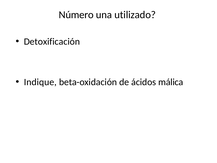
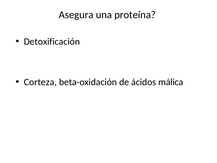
Número: Número -> Asegura
utilizado: utilizado -> proteína
Indique: Indique -> Corteza
